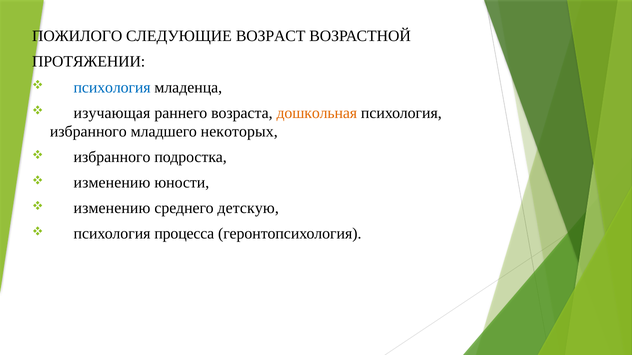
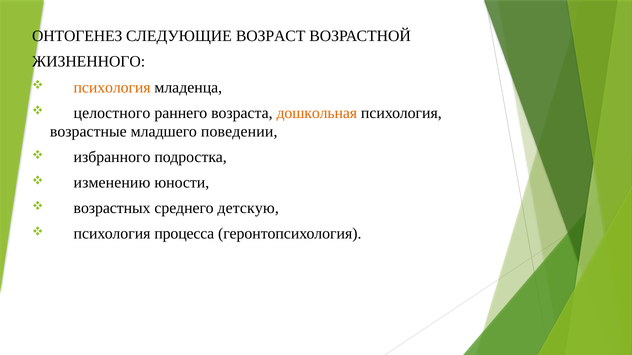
ПОЖИЛОГО: ПОЖИЛОГО -> ОНТОГЕНЕЗ
ПРОТЯЖЕНИИ: ПРОТЯЖЕНИИ -> ЖИЗНЕННОГО
психология at (112, 87) colour: blue -> orange
изучающая: изучающая -> целостного
избранного at (88, 132): избранного -> возрастные
некоторых: некоторых -> поведении
изменению at (112, 209): изменению -> возрастных
